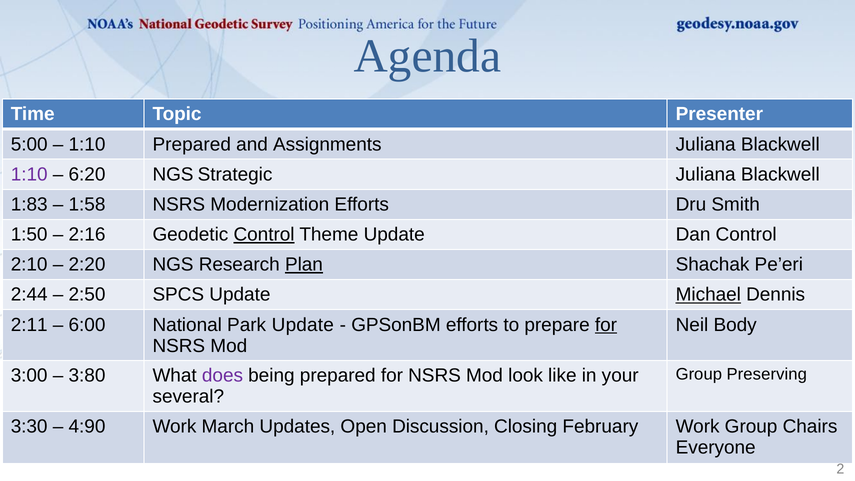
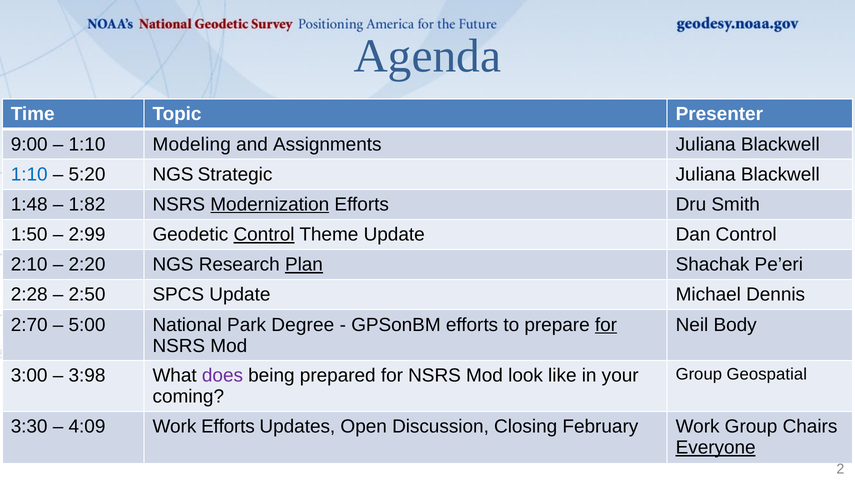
5:00: 5:00 -> 9:00
1:10 Prepared: Prepared -> Modeling
1:10 at (29, 174) colour: purple -> blue
6:20: 6:20 -> 5:20
1:83: 1:83 -> 1:48
1:58: 1:58 -> 1:82
Modernization underline: none -> present
2:16: 2:16 -> 2:99
2:44: 2:44 -> 2:28
Michael underline: present -> none
2:11: 2:11 -> 2:70
6:00: 6:00 -> 5:00
Park Update: Update -> Degree
Preserving: Preserving -> Geospatial
3:80: 3:80 -> 3:98
several: several -> coming
4:90: 4:90 -> 4:09
Work March: March -> Efforts
Everyone underline: none -> present
